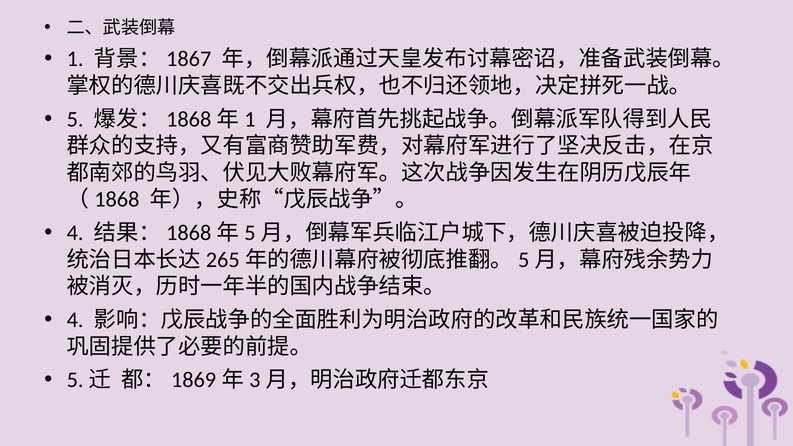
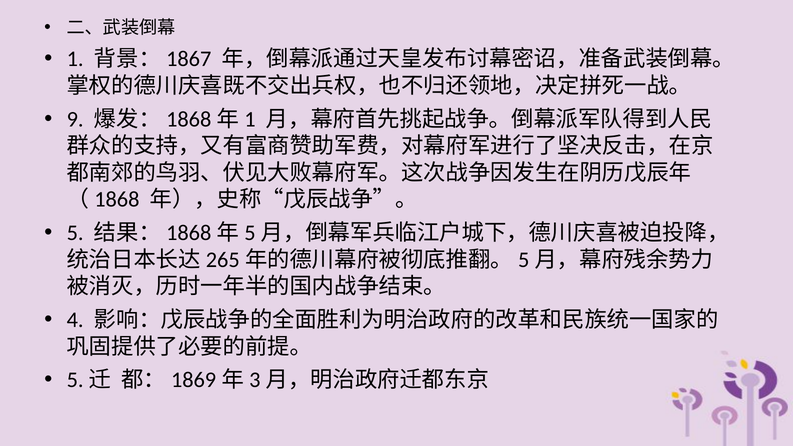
5: 5 -> 9
4 at (75, 233): 4 -> 5
